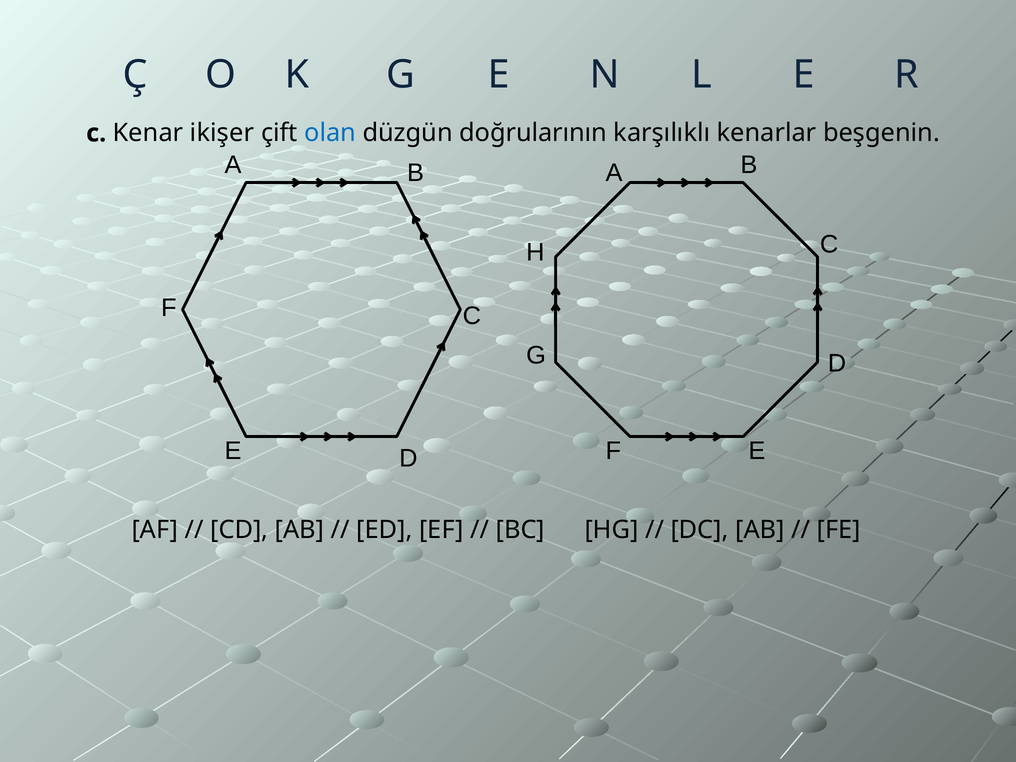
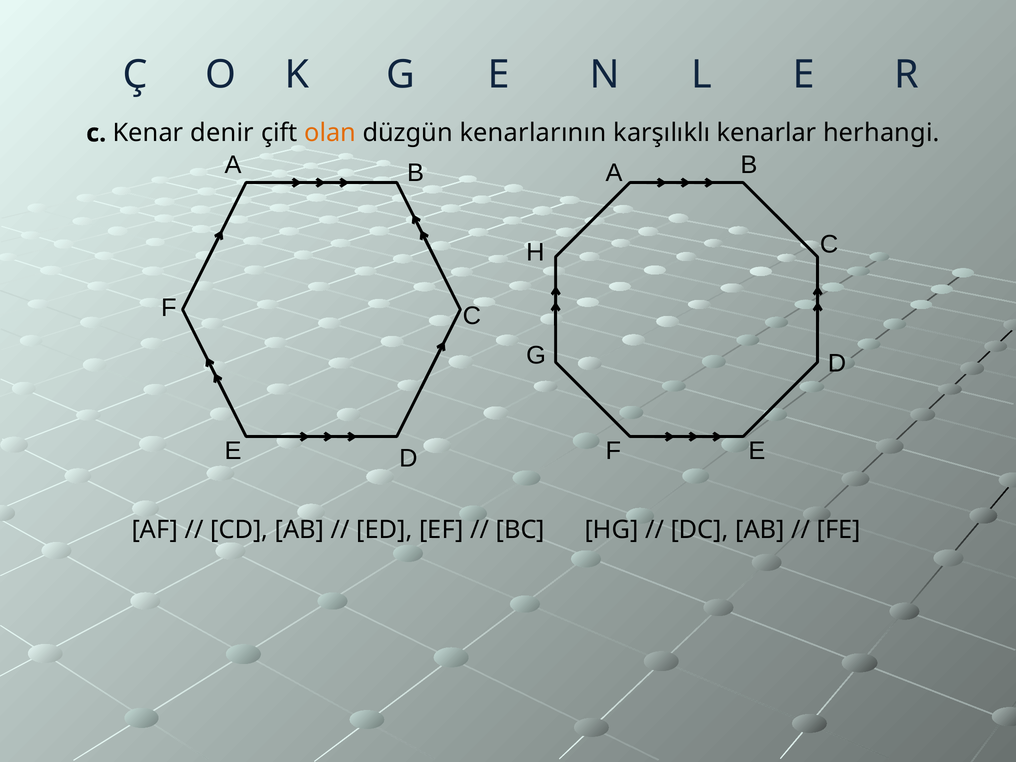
ikişer: ikişer -> denir
olan colour: blue -> orange
doğrularının: doğrularının -> kenarlarının
beşgenin: beşgenin -> herhangi
